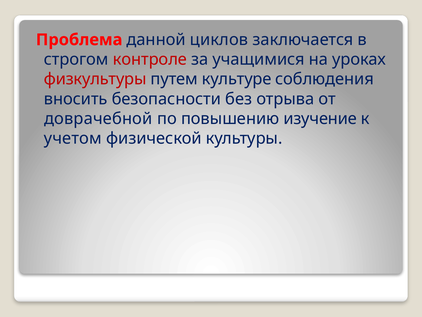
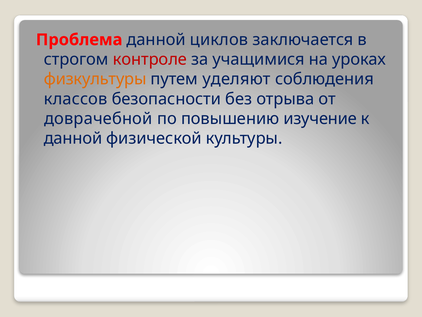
физкультуры colour: red -> orange
культуре: культуре -> уделяют
вносить: вносить -> классов
учетом at (73, 138): учетом -> данной
